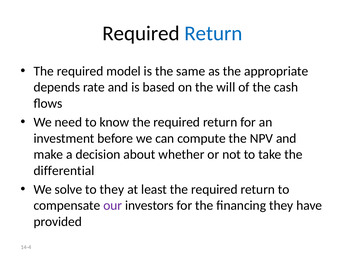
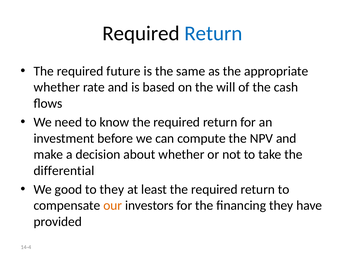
model: model -> future
depends at (57, 87): depends -> whether
solve: solve -> good
our colour: purple -> orange
